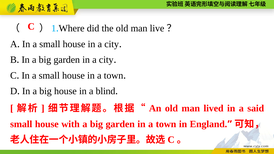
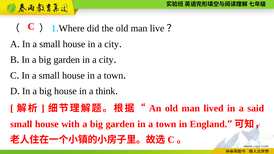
blind: blind -> think
